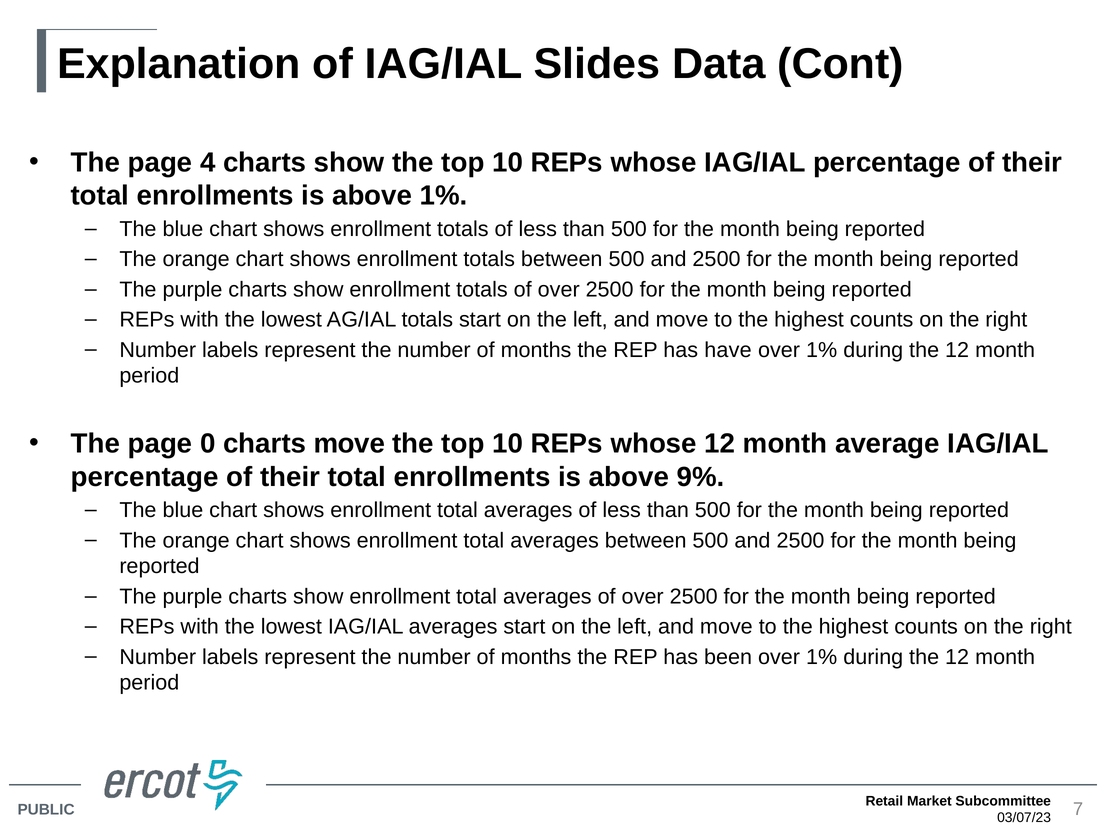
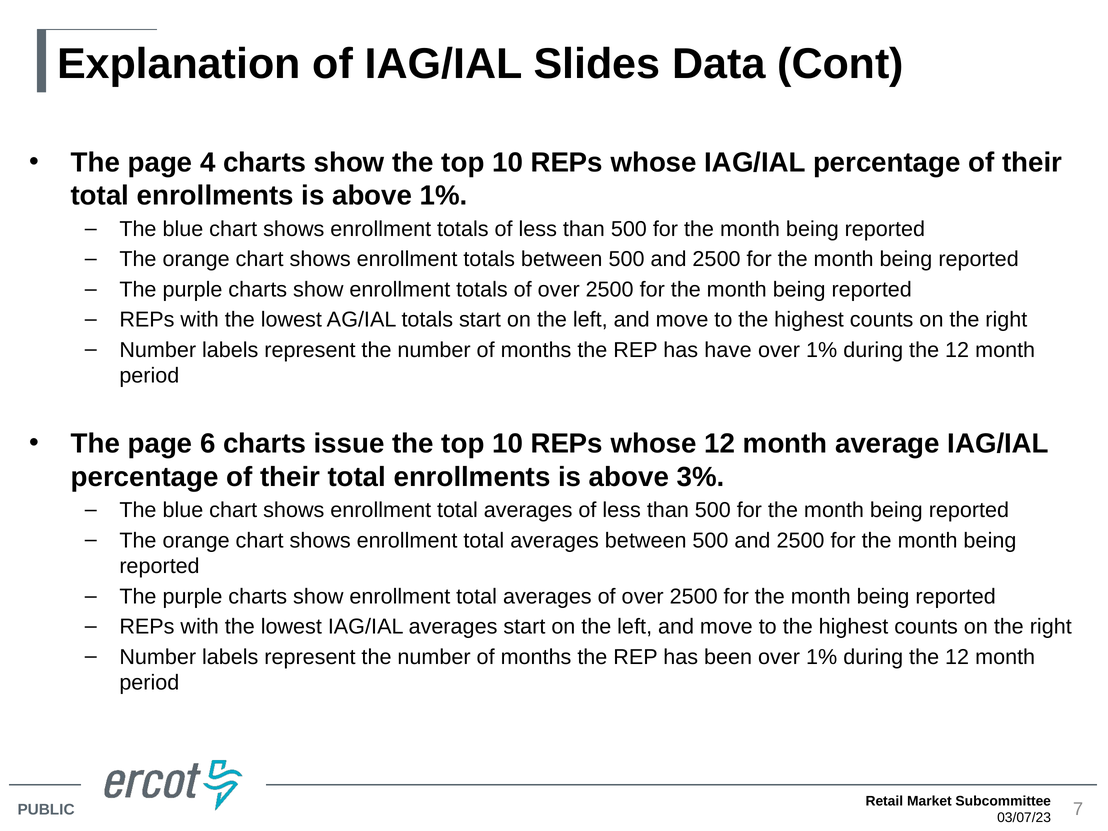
0: 0 -> 6
charts move: move -> issue
9%: 9% -> 3%
